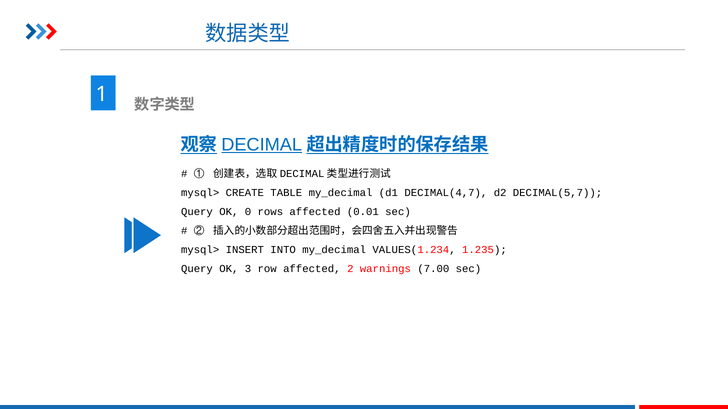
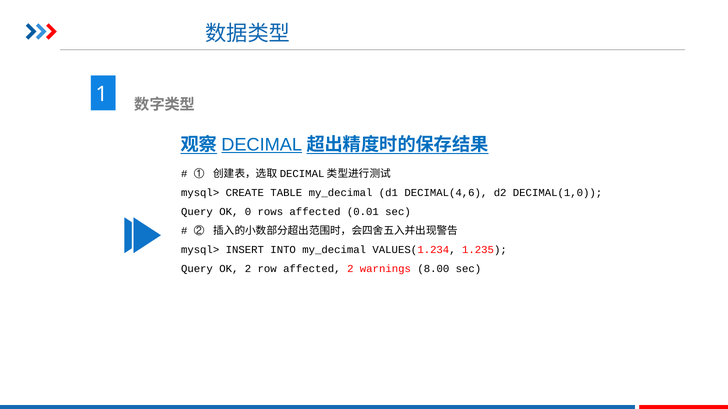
DECIMAL(4,7: DECIMAL(4,7 -> DECIMAL(4,6
DECIMAL(5,7: DECIMAL(5,7 -> DECIMAL(1,0
OK 3: 3 -> 2
7.00: 7.00 -> 8.00
